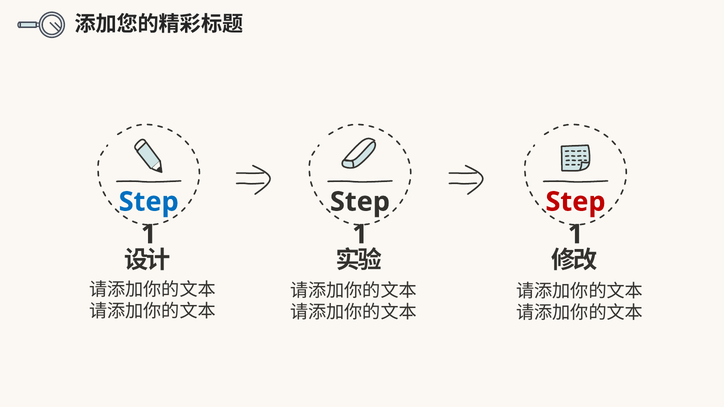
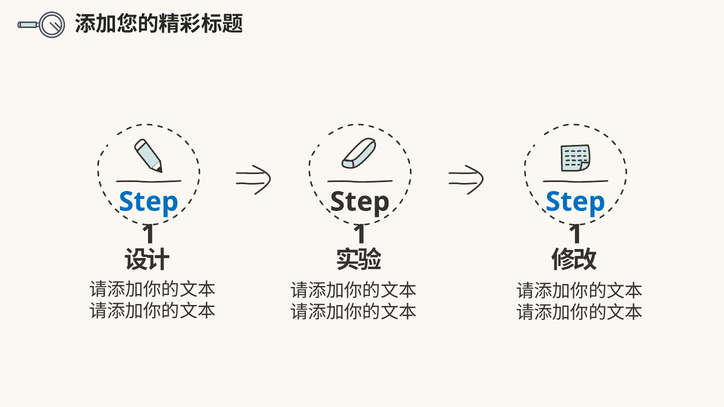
Step at (576, 202) colour: red -> blue
